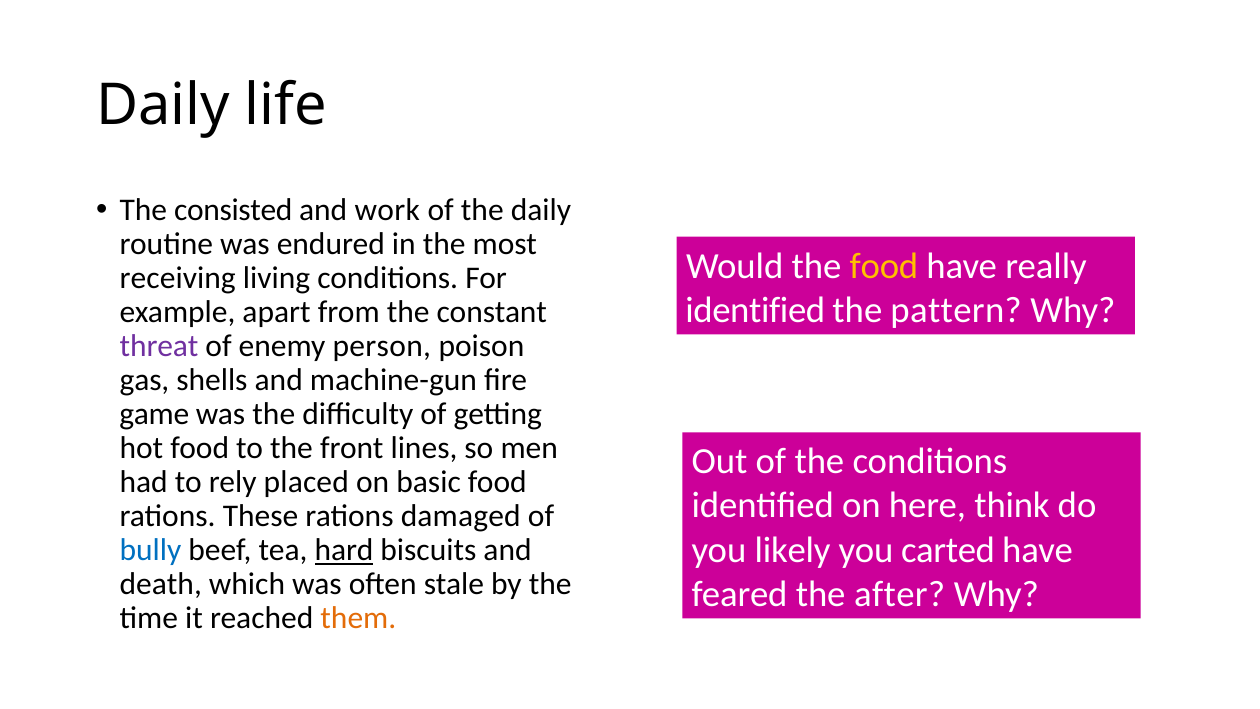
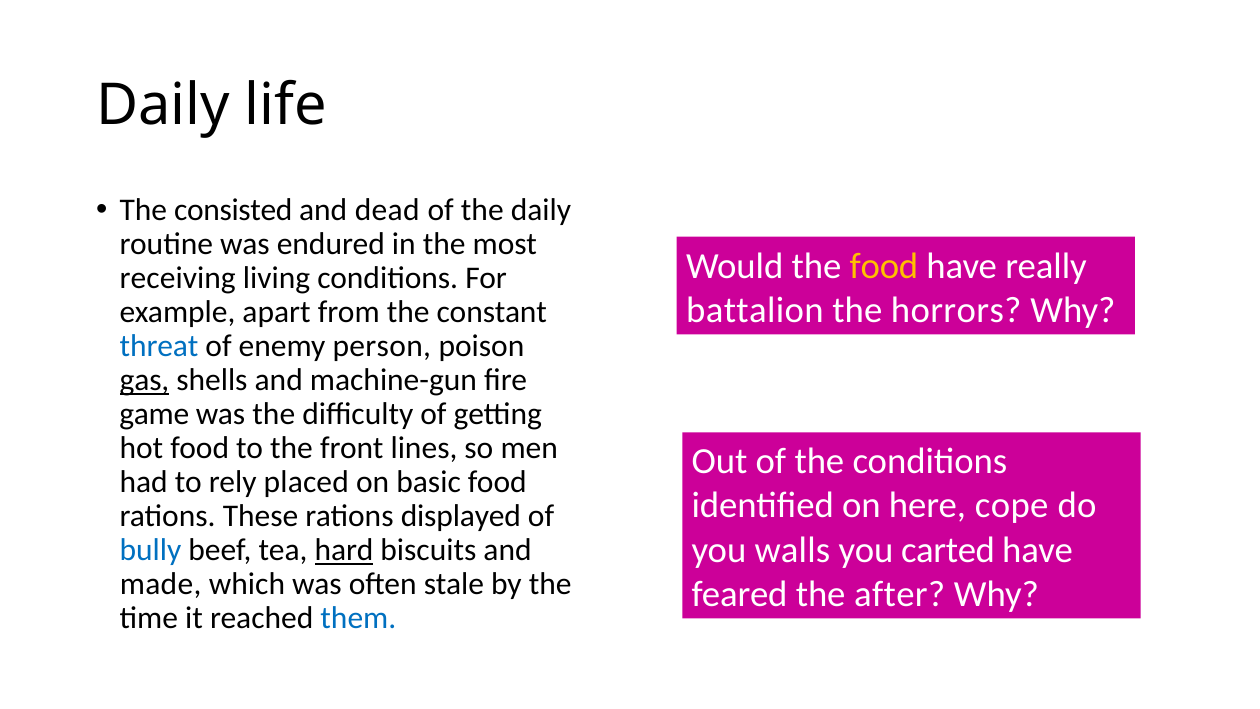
work: work -> dead
identified at (755, 310): identified -> battalion
pattern: pattern -> horrors
threat colour: purple -> blue
gas underline: none -> present
think: think -> cope
damaged: damaged -> displayed
likely: likely -> walls
death: death -> made
them colour: orange -> blue
